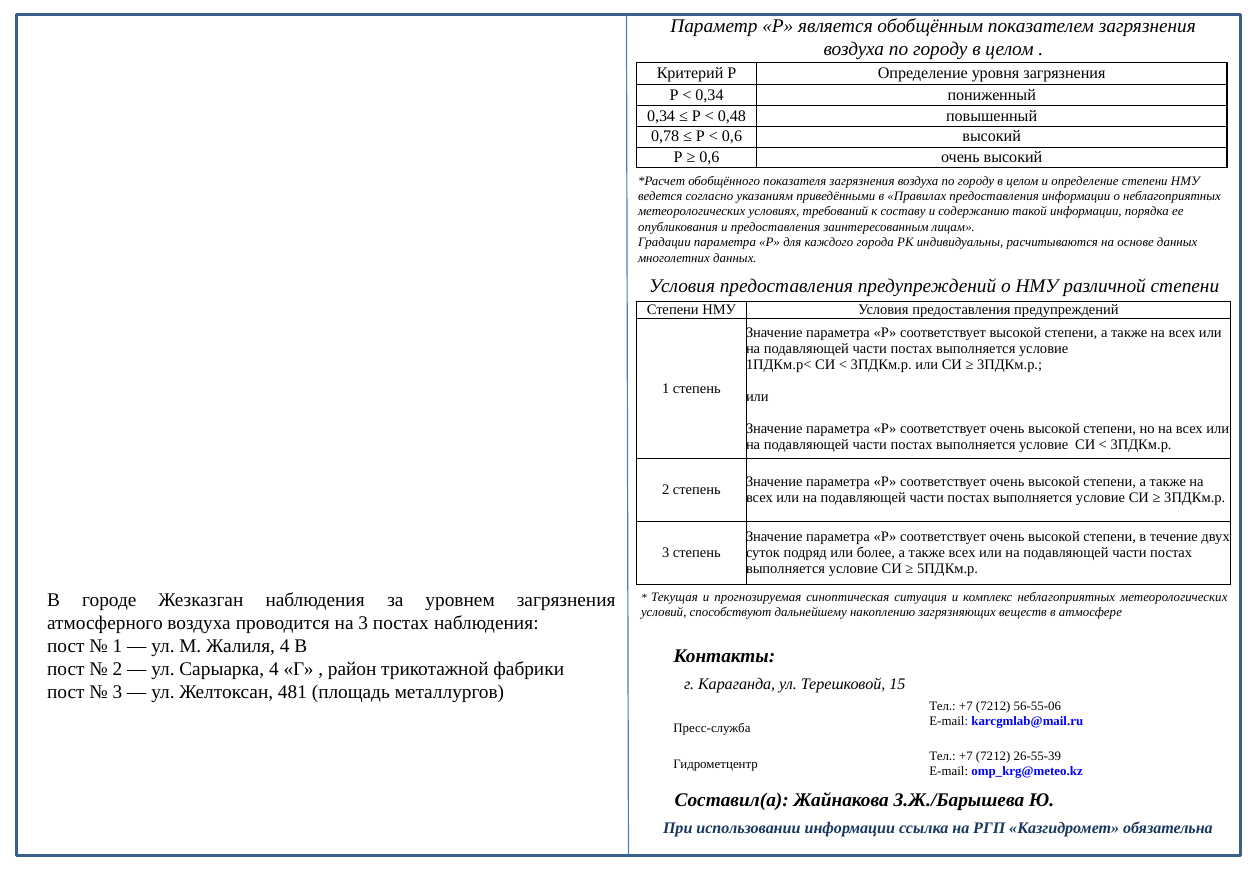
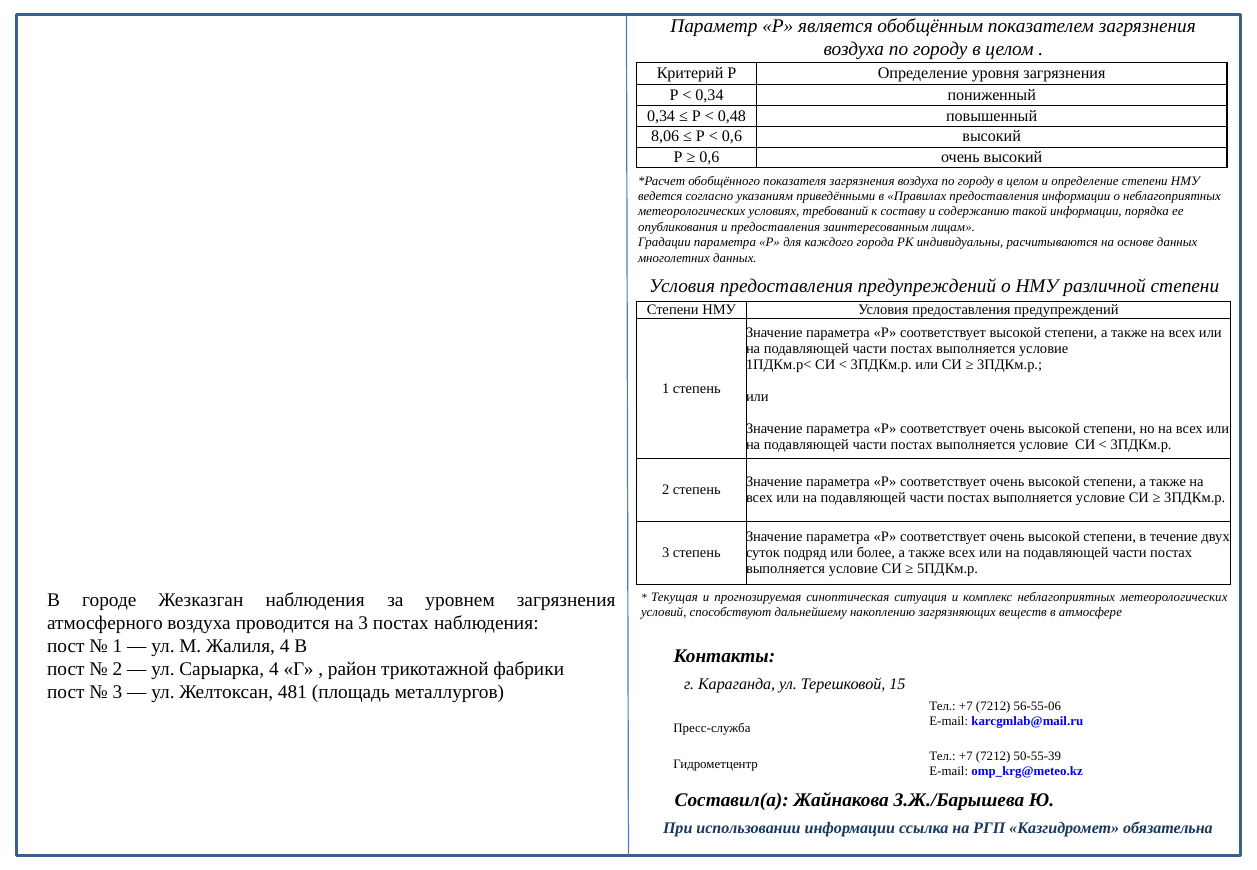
0,78: 0,78 -> 8,06
26-55-39: 26-55-39 -> 50-55-39
